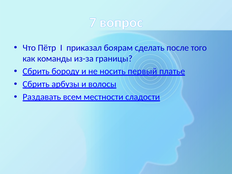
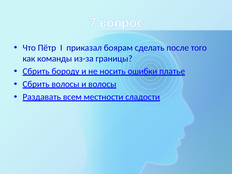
первый: первый -> ошибки
Сбрить арбузы: арбузы -> волосы
